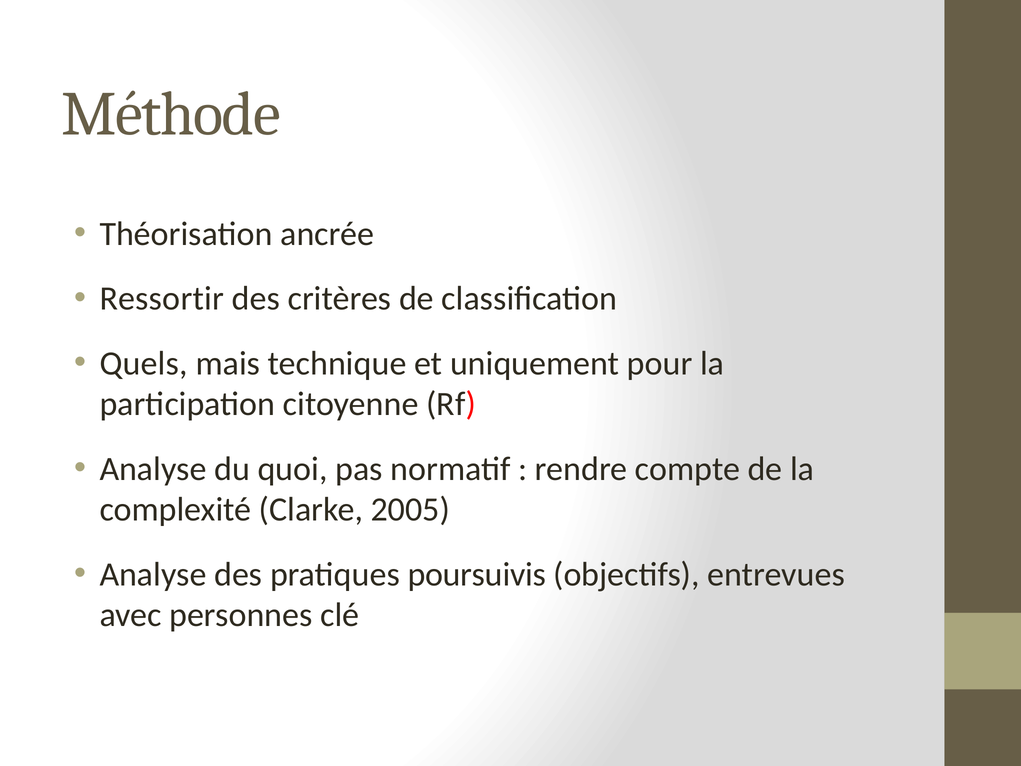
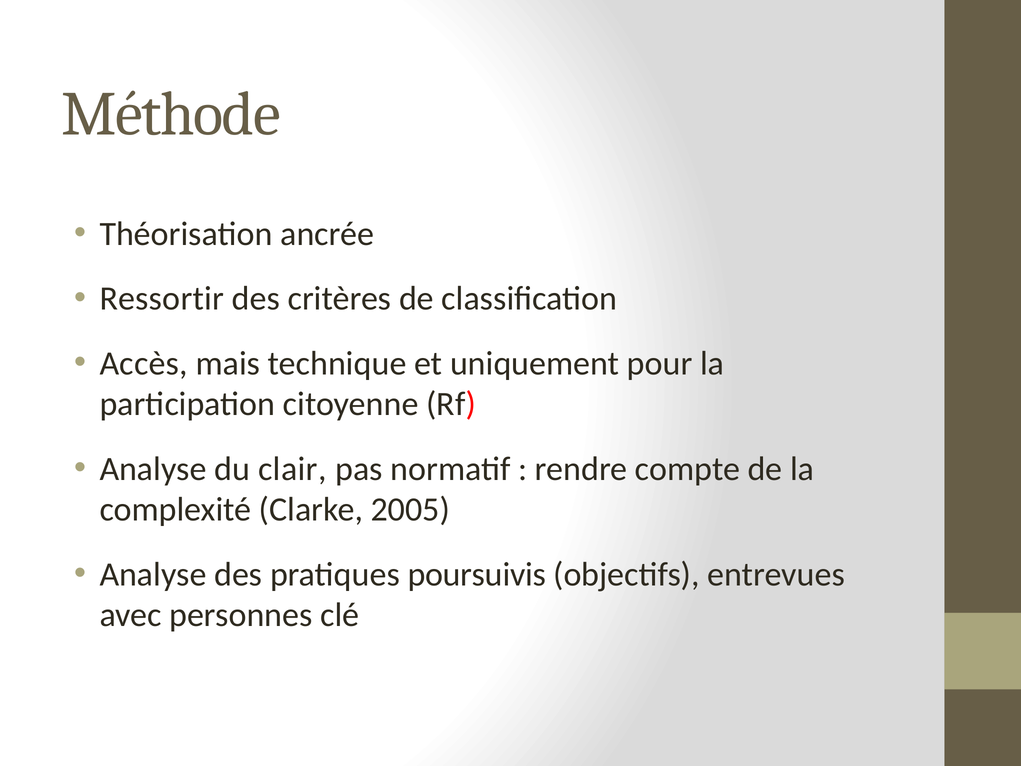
Quels: Quels -> Accès
quoi: quoi -> clair
